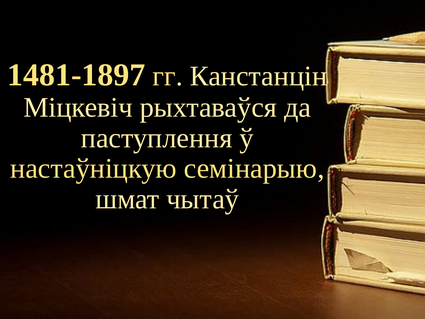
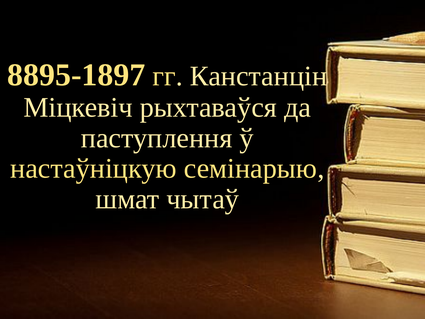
1481-1897: 1481-1897 -> 8895-1897
